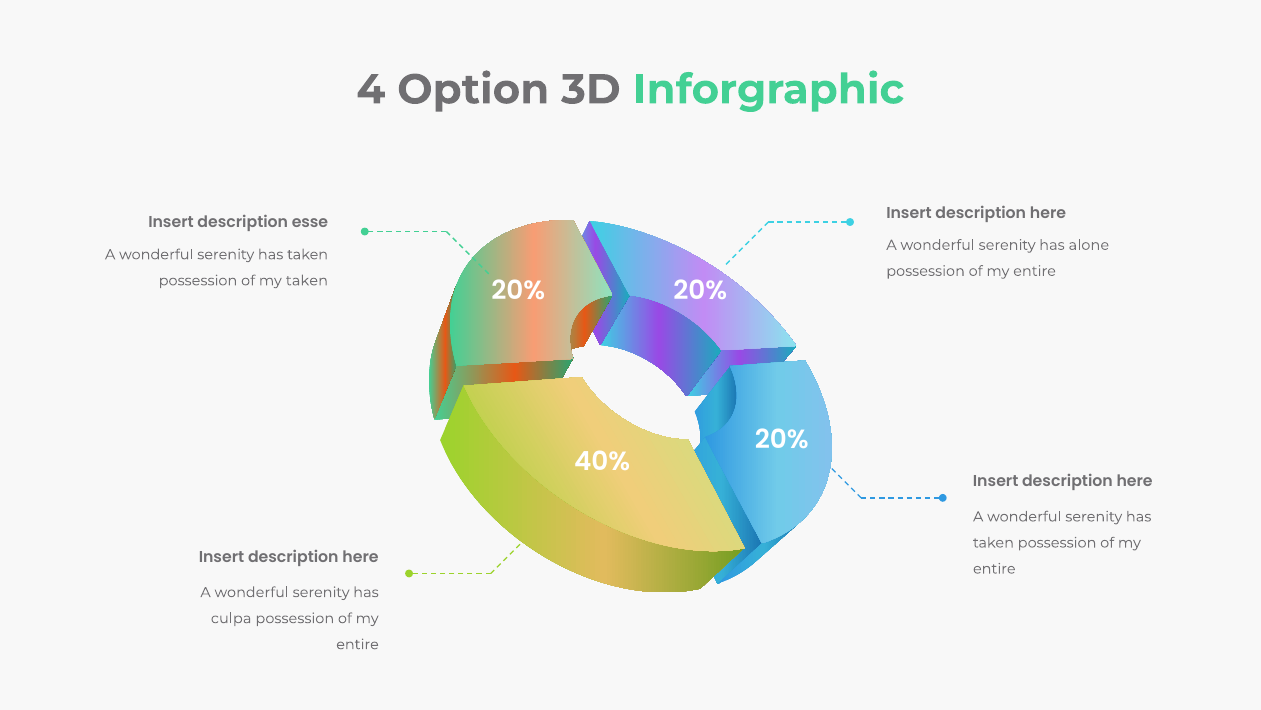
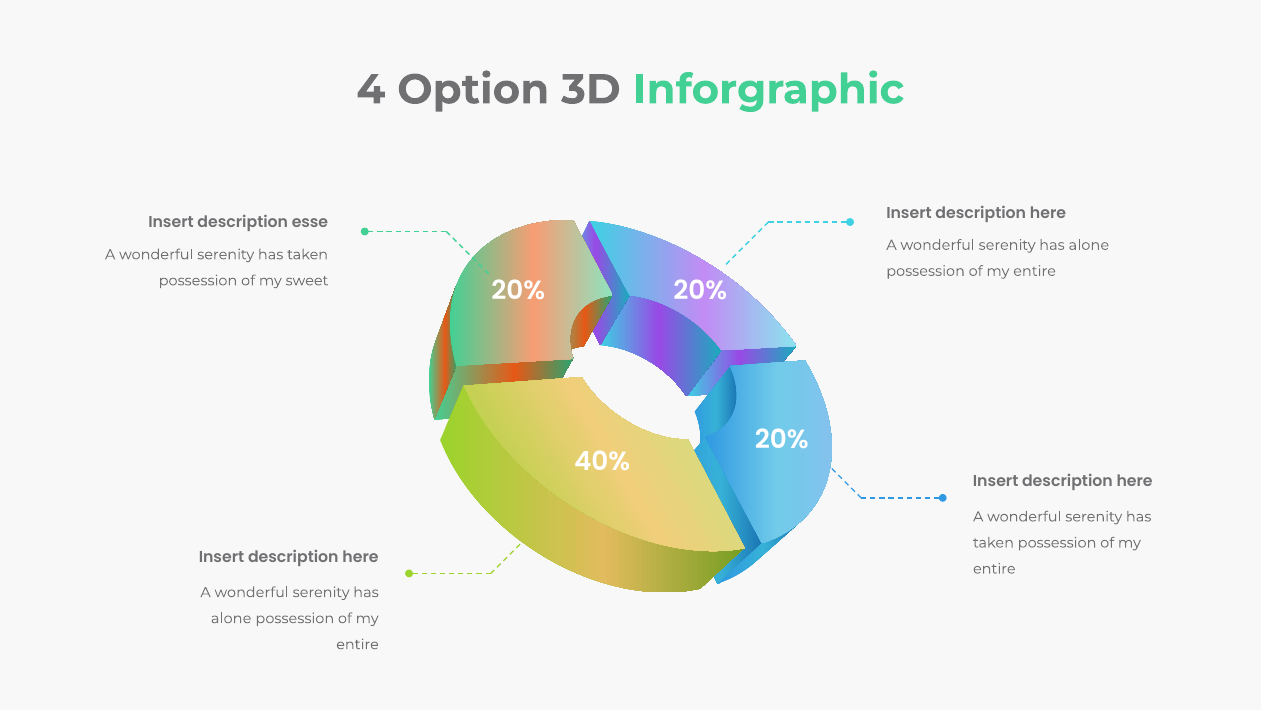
my taken: taken -> sweet
culpa at (231, 618): culpa -> alone
